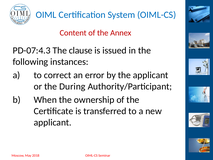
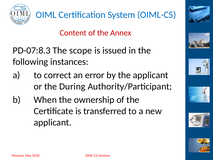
PD-07:4.3: PD-07:4.3 -> PD-07:8.3
clause: clause -> scope
